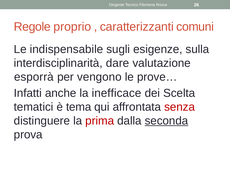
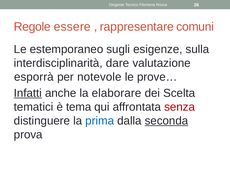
proprio: proprio -> essere
caratterizzanti: caratterizzanti -> rappresentare
indispensabile: indispensabile -> estemporaneo
vengono: vengono -> notevole
Infatti underline: none -> present
inefficace: inefficace -> elaborare
prima colour: red -> blue
